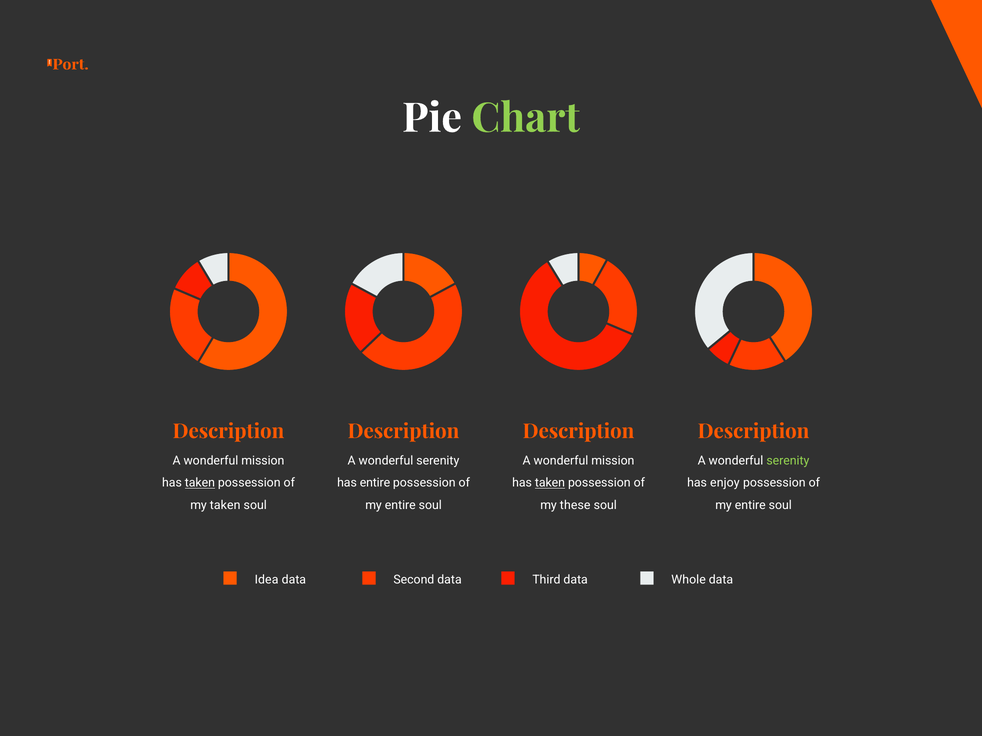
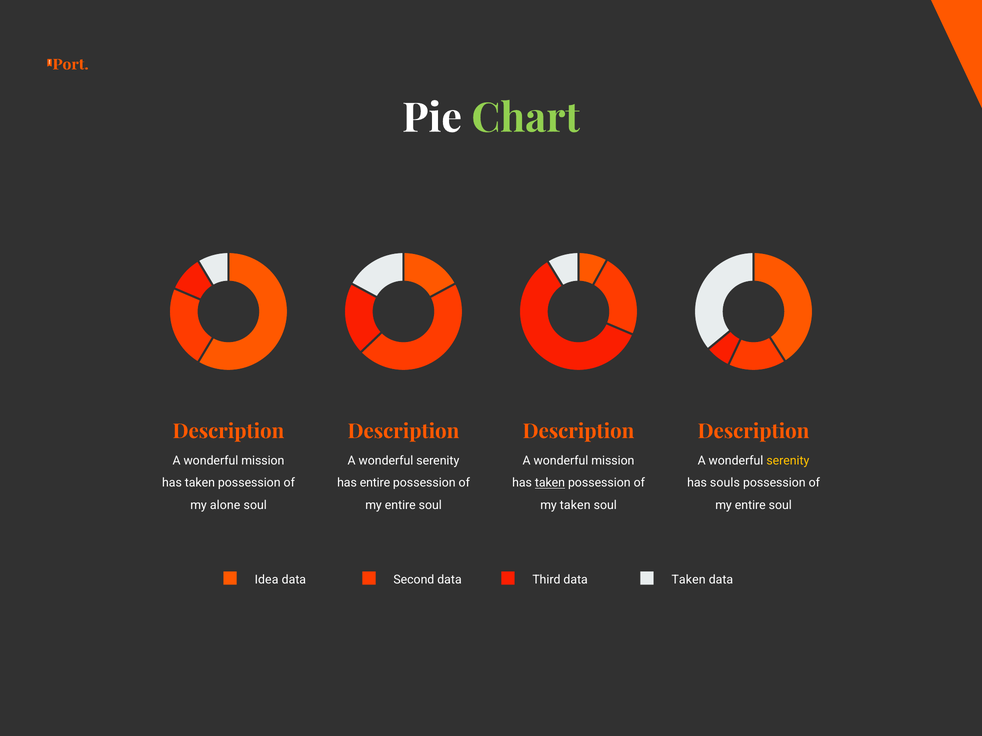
serenity at (788, 461) colour: light green -> yellow
taken at (200, 483) underline: present -> none
enjoy: enjoy -> souls
my taken: taken -> alone
my these: these -> taken
data Whole: Whole -> Taken
